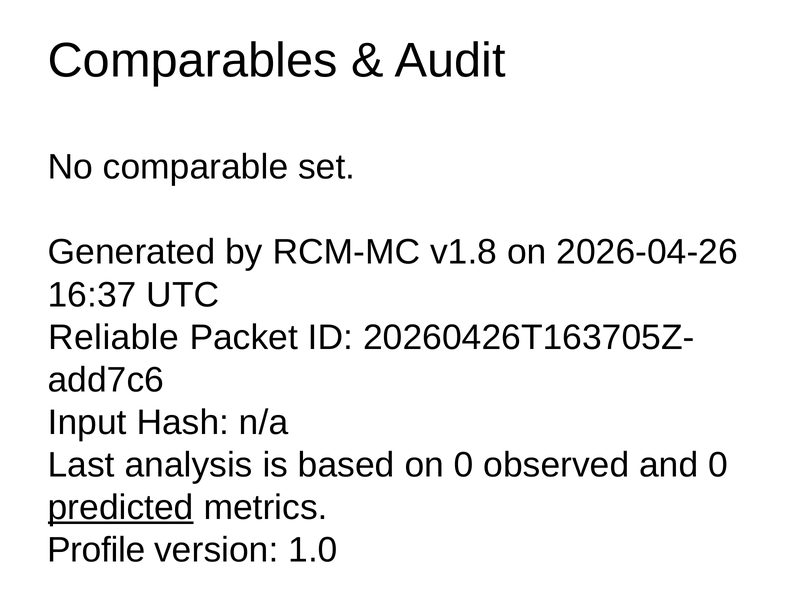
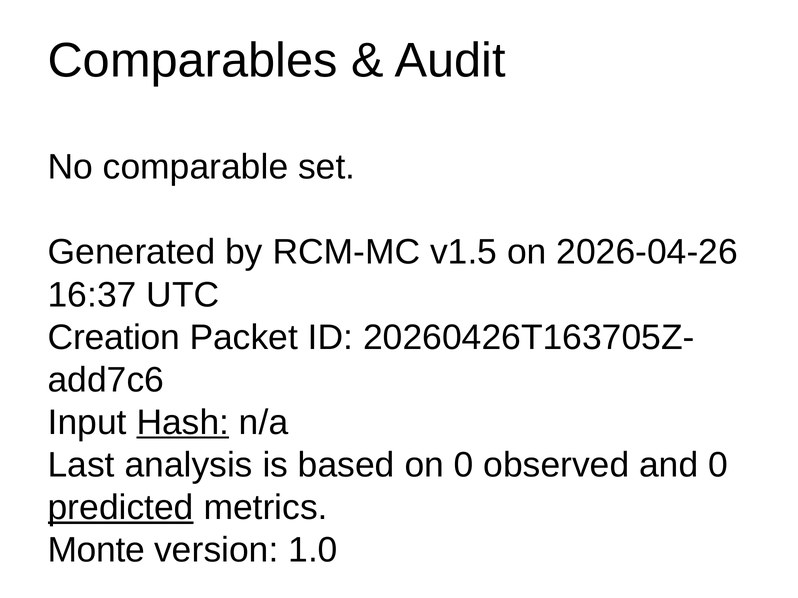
v1.8: v1.8 -> v1.5
Reliable: Reliable -> Creation
Hash underline: none -> present
Profile: Profile -> Monte
